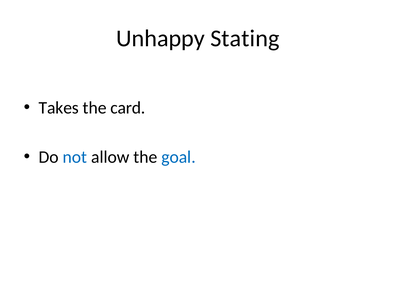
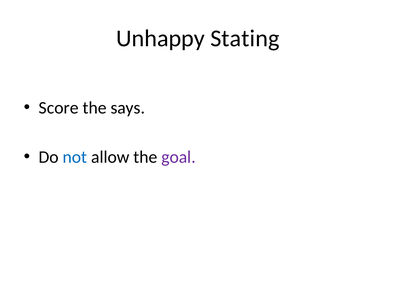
Takes: Takes -> Score
card: card -> says
goal colour: blue -> purple
